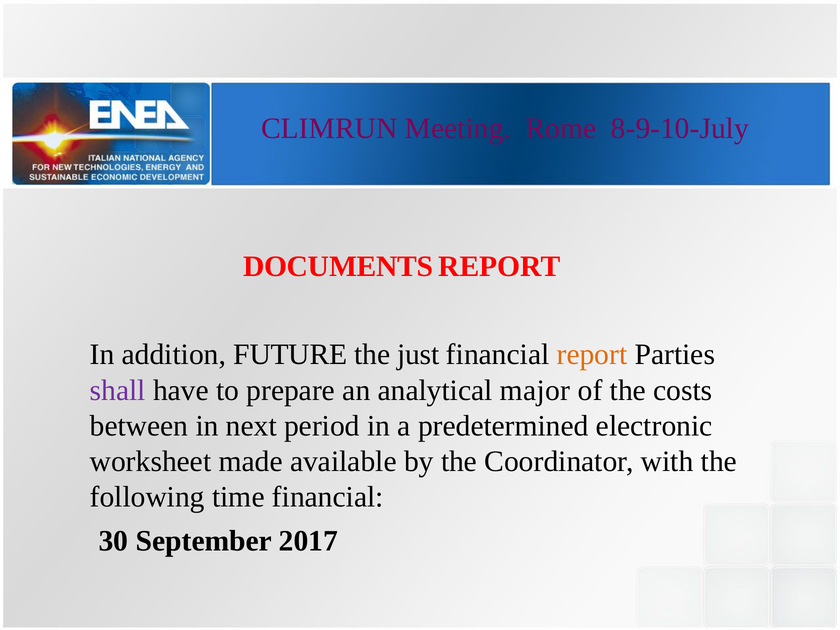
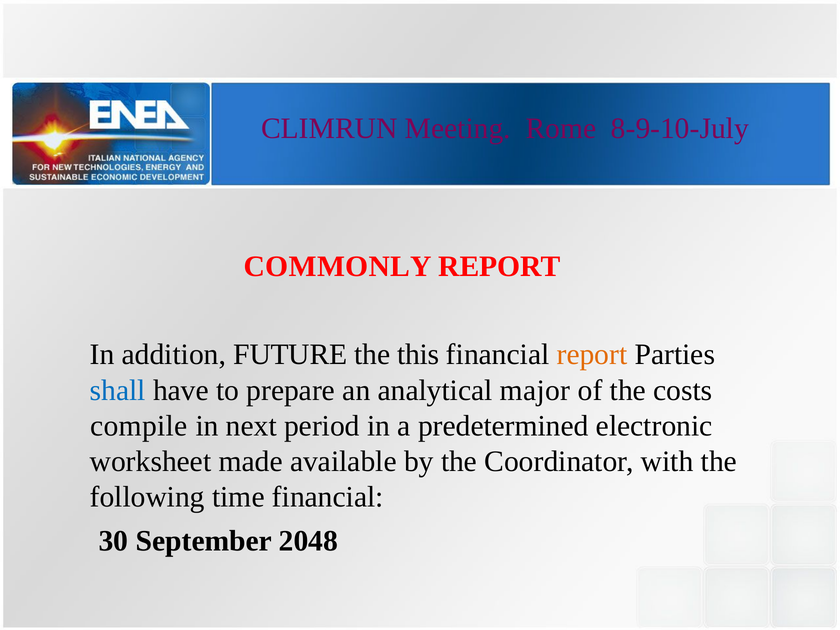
DOCUMENTS: DOCUMENTS -> COMMONLY
just: just -> this
shall colour: purple -> blue
between: between -> compile
2017: 2017 -> 2048
